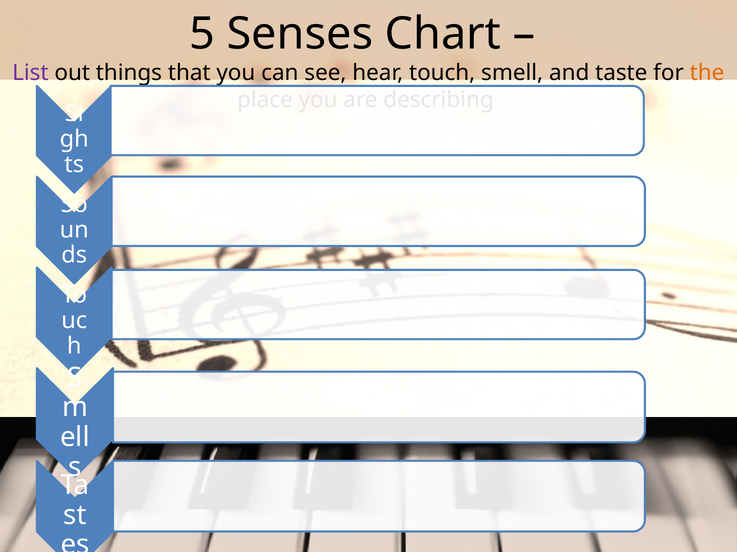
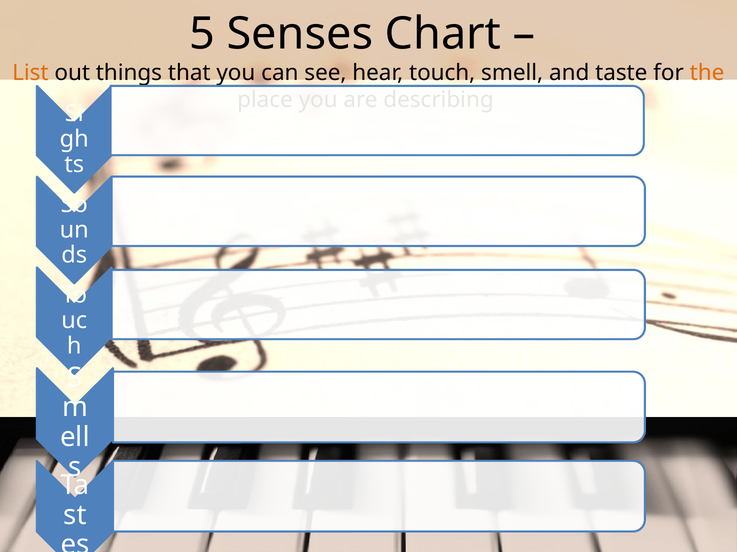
List colour: purple -> orange
